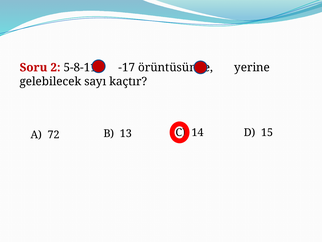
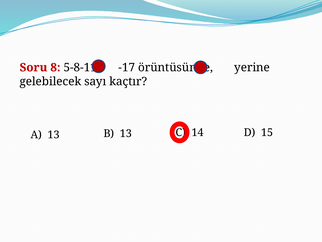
2: 2 -> 8
A 72: 72 -> 13
